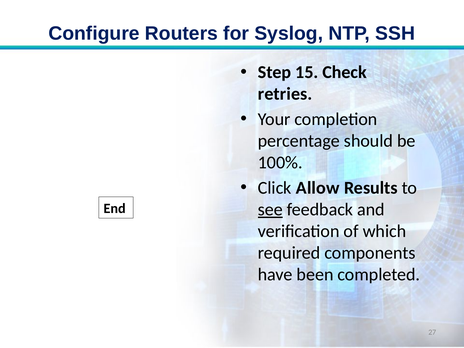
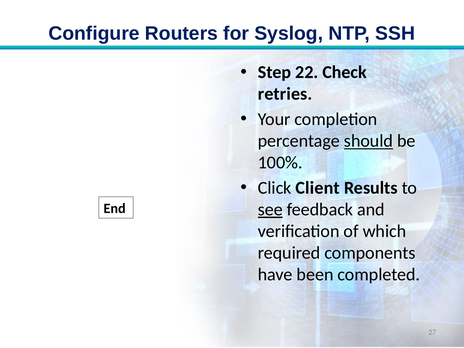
15: 15 -> 22
should underline: none -> present
Allow: Allow -> Client
